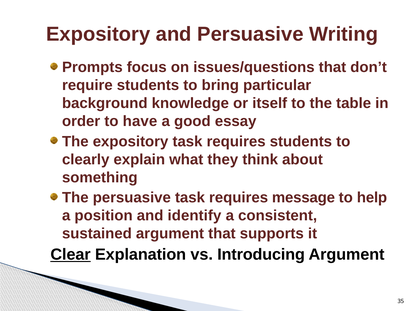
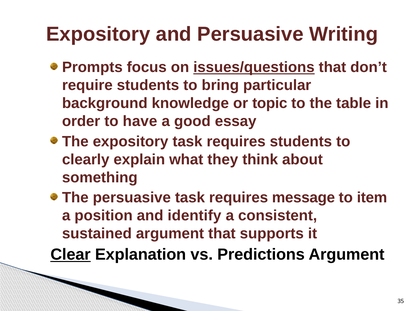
issues/questions underline: none -> present
itself: itself -> topic
help: help -> item
Introducing: Introducing -> Predictions
